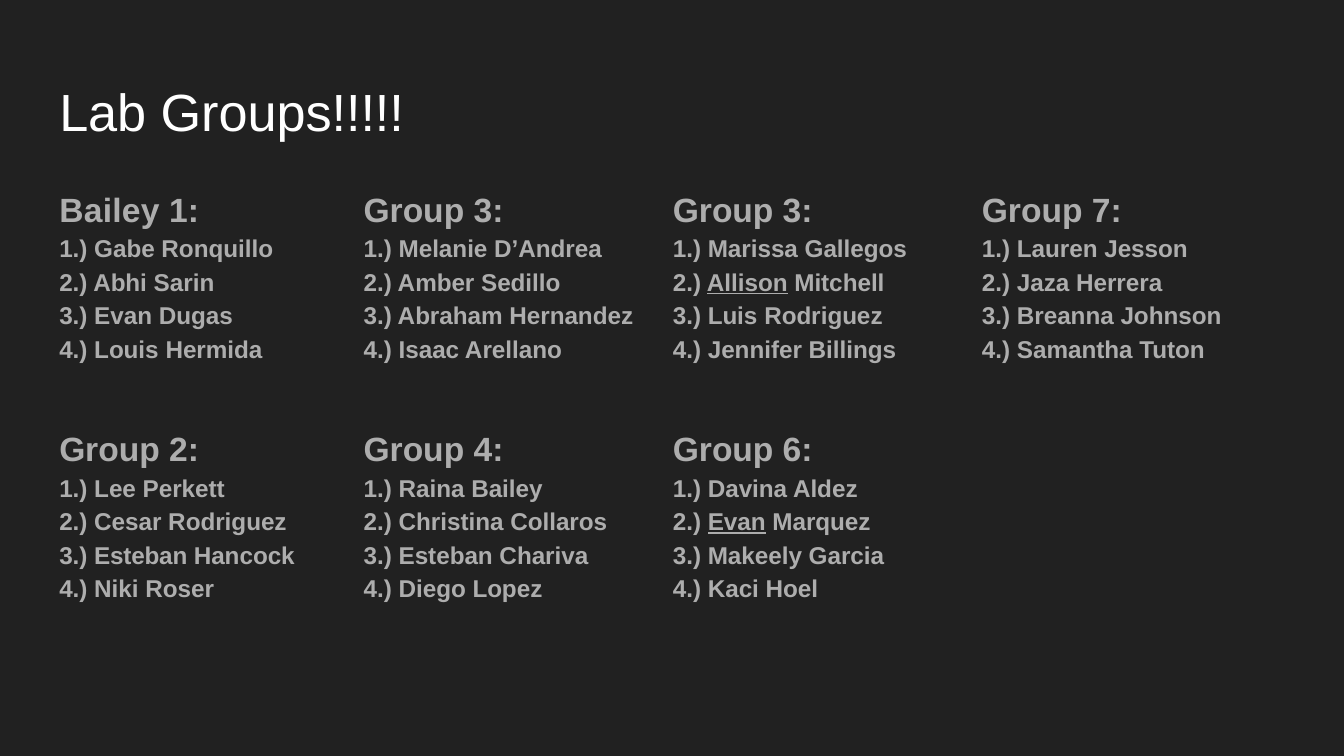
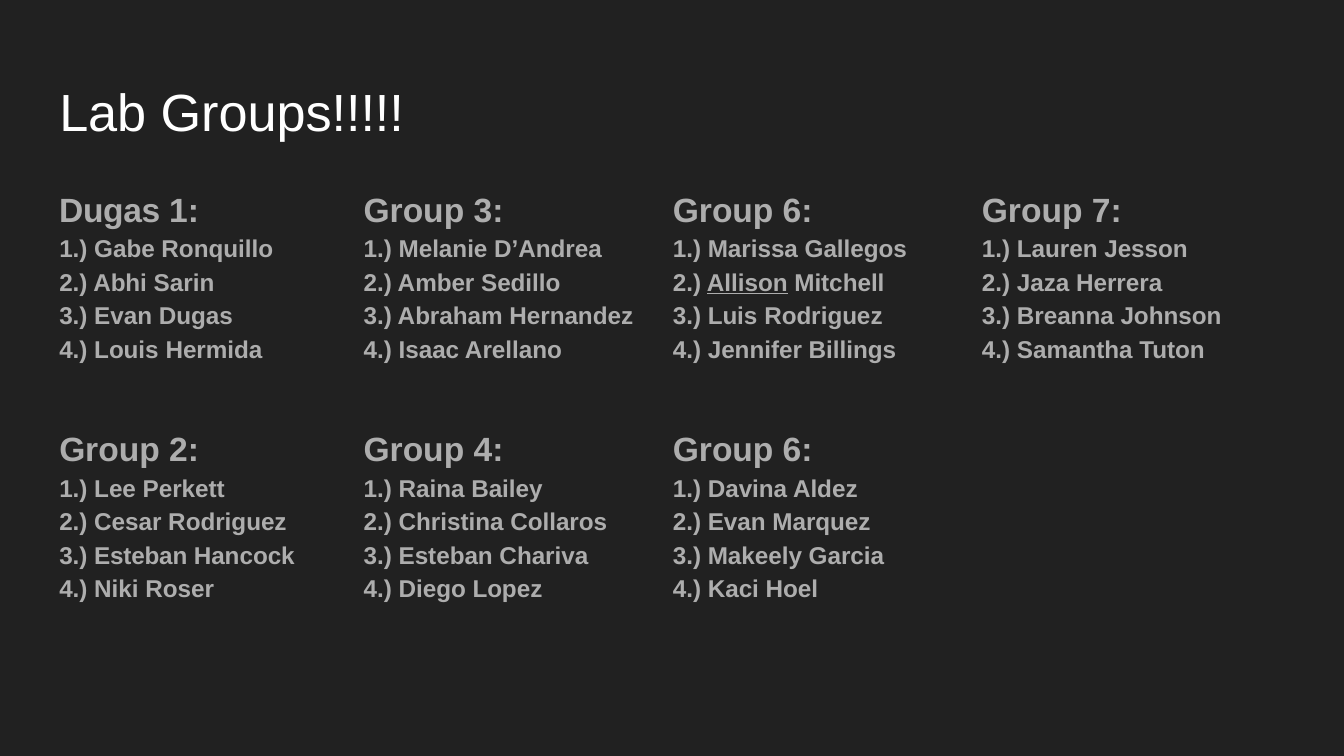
Bailey at (109, 211): Bailey -> Dugas
3 at (798, 211): 3 -> 6
Evan at (737, 523) underline: present -> none
